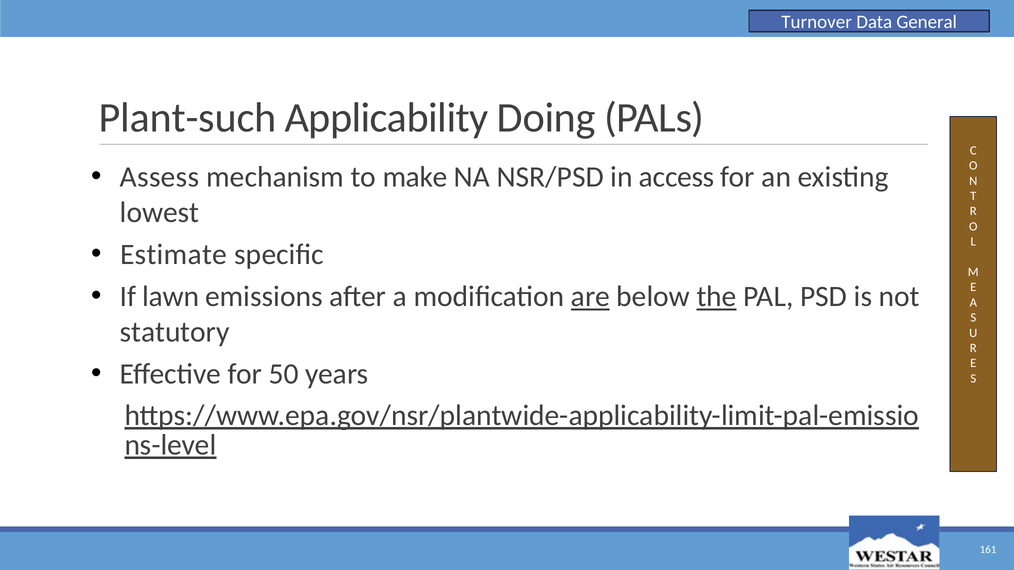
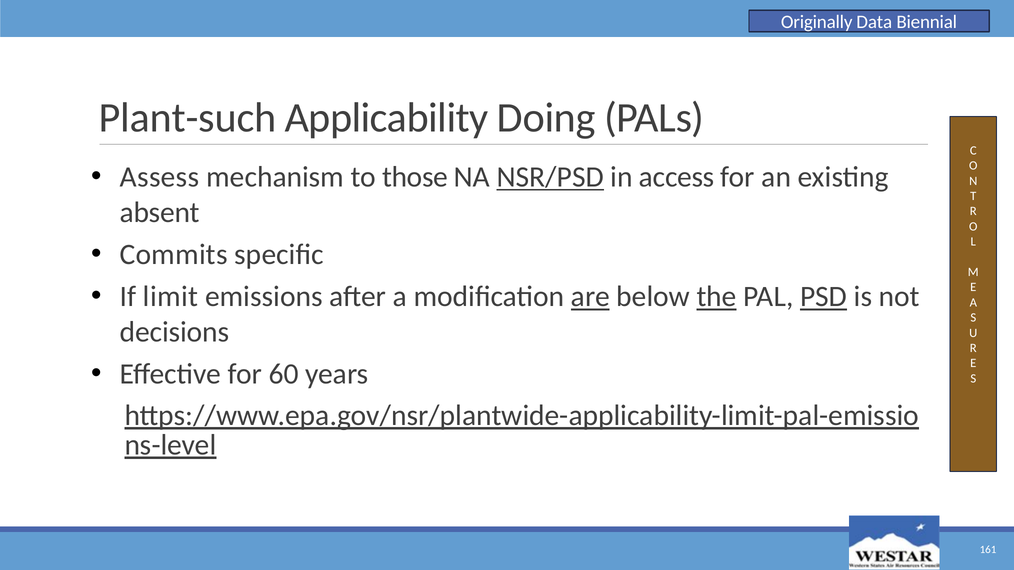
Turnover: Turnover -> Originally
General: General -> Biennial
make: make -> those
NSR/PSD underline: none -> present
lowest: lowest -> absent
Estimate: Estimate -> Commits
lawn: lawn -> limit
PSD underline: none -> present
statutory: statutory -> decisions
50: 50 -> 60
